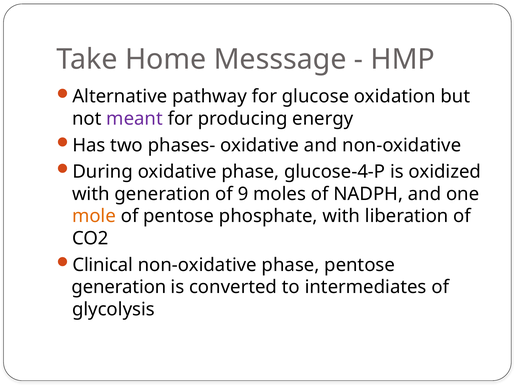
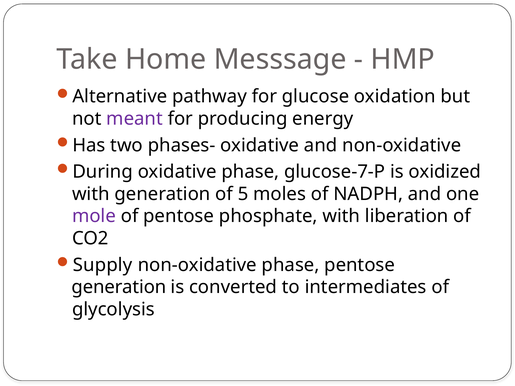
glucose-4-P: glucose-4-P -> glucose-7-P
9: 9 -> 5
mole colour: orange -> purple
Clinical: Clinical -> Supply
